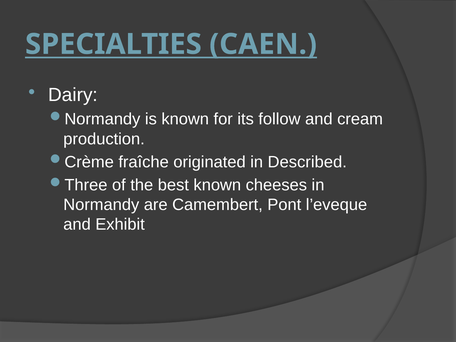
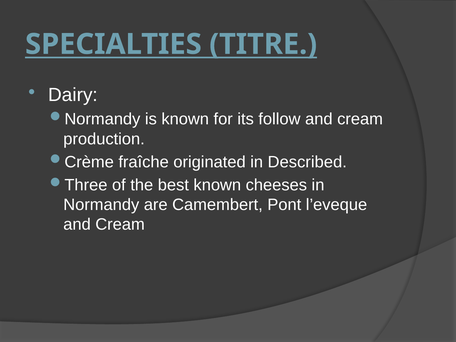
CAEN: CAEN -> TITRE
Exhibit at (120, 224): Exhibit -> Cream
